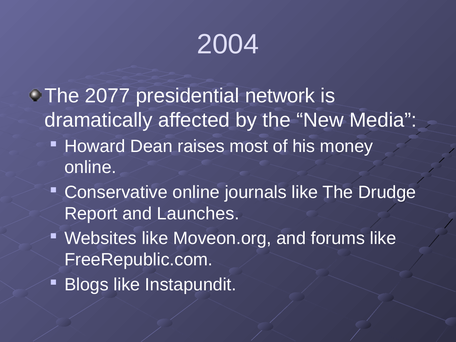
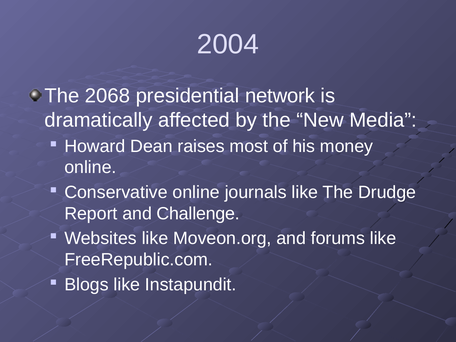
2077: 2077 -> 2068
Launches: Launches -> Challenge
